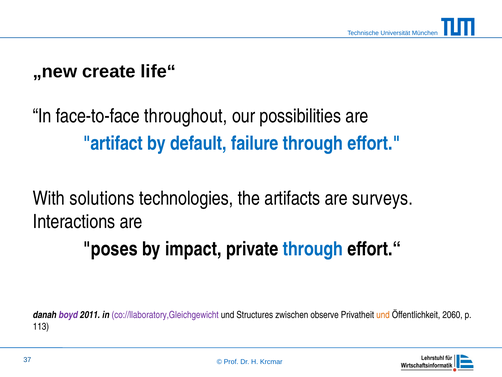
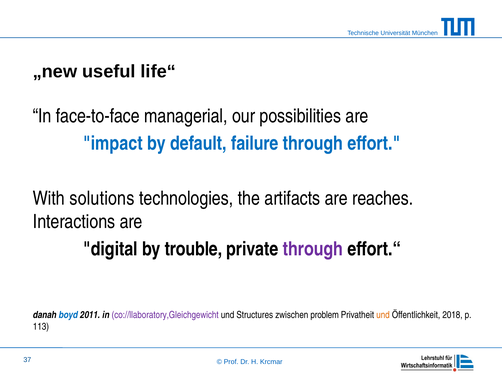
create: create -> useful
throughout: throughout -> managerial
artifact: artifact -> impact
surveys: surveys -> reaches
poses: poses -> digital
impact: impact -> trouble
through at (313, 249) colour: blue -> purple
boyd colour: purple -> blue
observe: observe -> problem
2060: 2060 -> 2018
